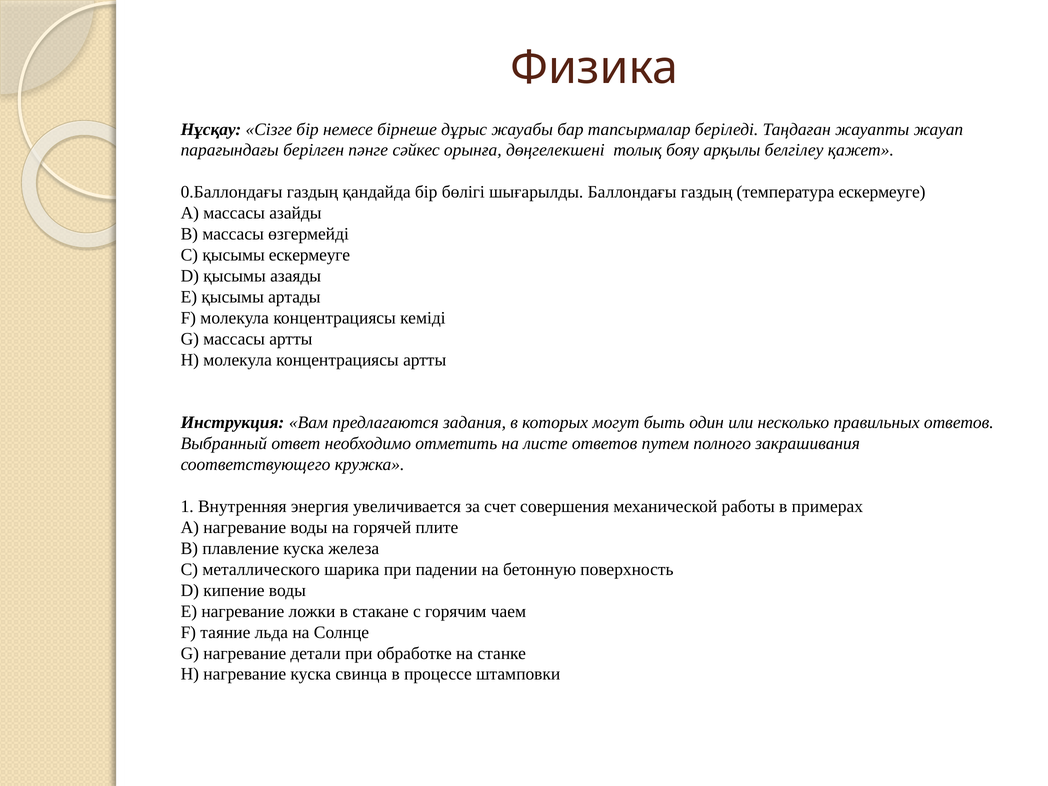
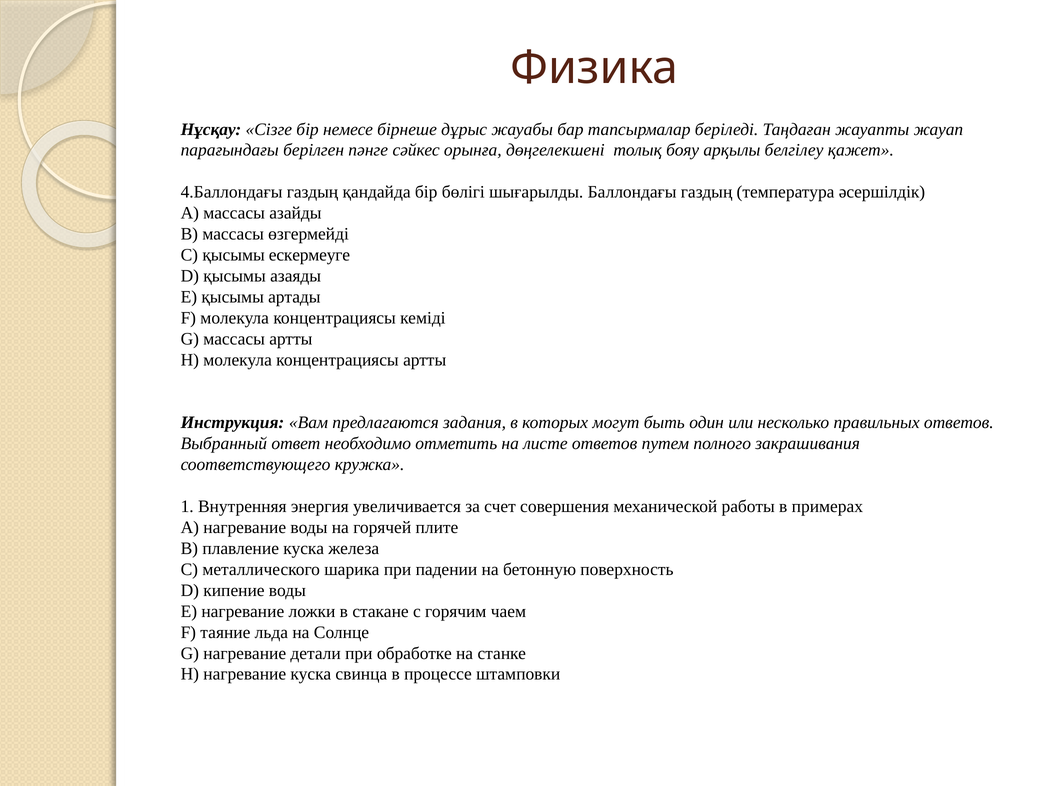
0.Баллондағы: 0.Баллондағы -> 4.Баллондағы
температура ескермеуге: ескермеуге -> әсершілдік
